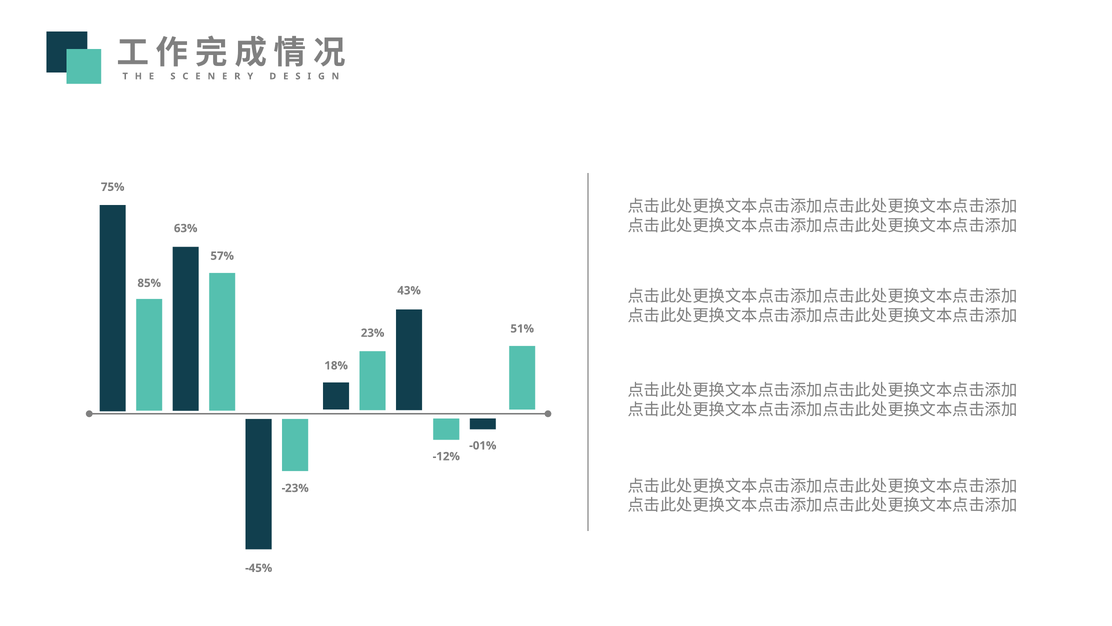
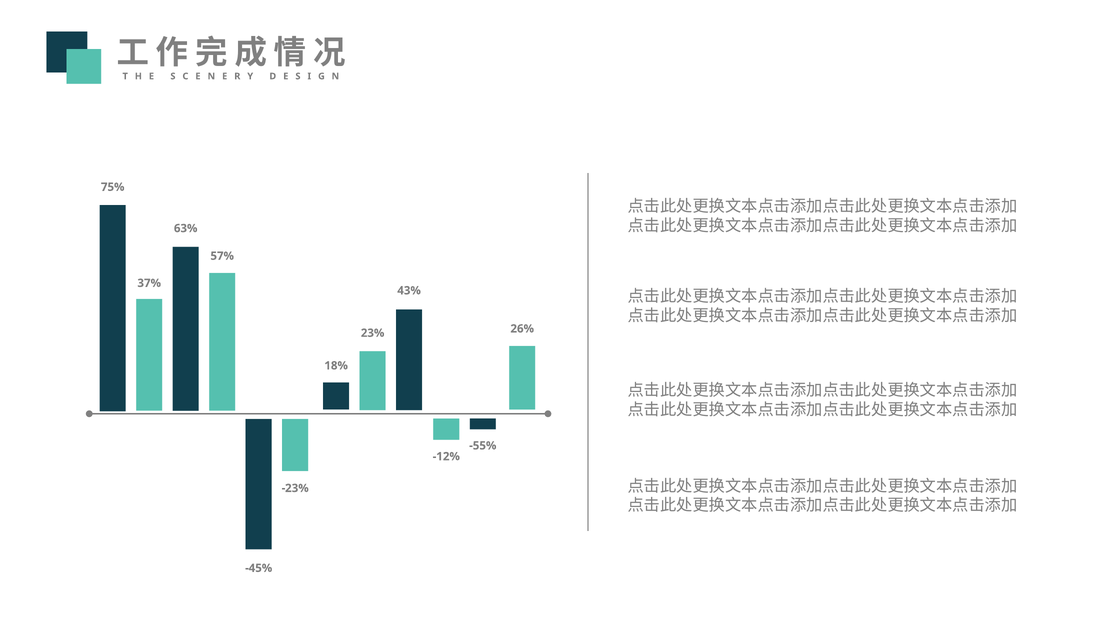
85%: 85% -> 37%
51%: 51% -> 26%
-01%: -01% -> -55%
